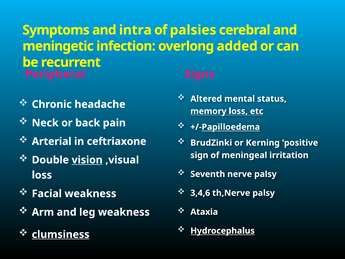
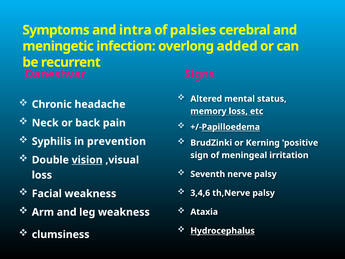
Peripheral: Peripheral -> Daneshvar
Arterial: Arterial -> Syphilis
ceftriaxone: ceftriaxone -> prevention
clumsiness underline: present -> none
